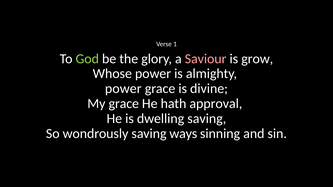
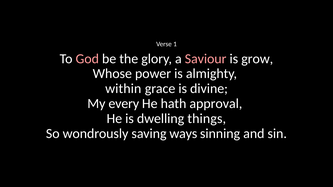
God colour: light green -> pink
power at (123, 89): power -> within
My grace: grace -> every
dwelling saving: saving -> things
